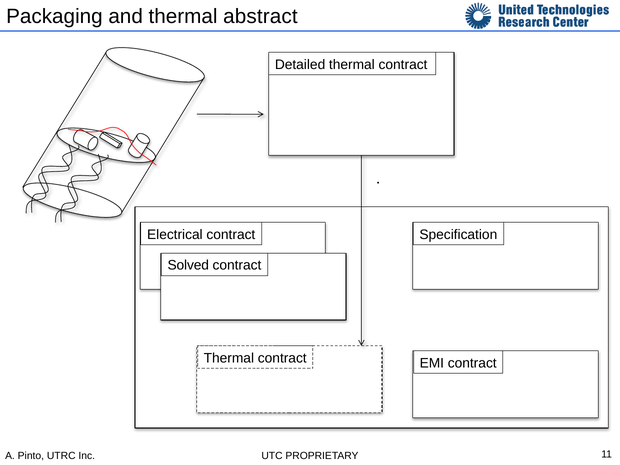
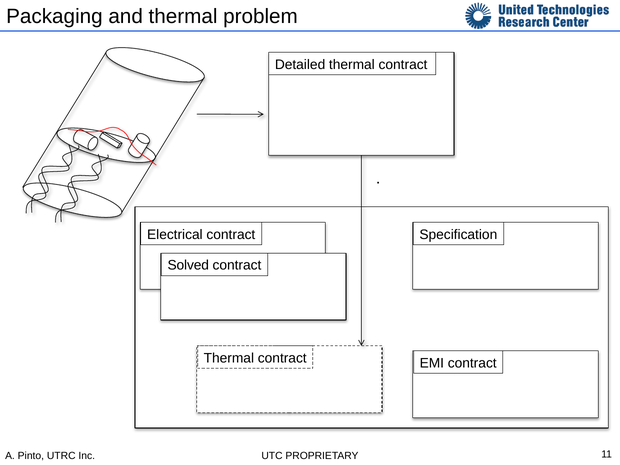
abstract: abstract -> problem
